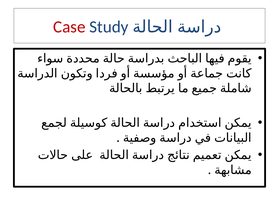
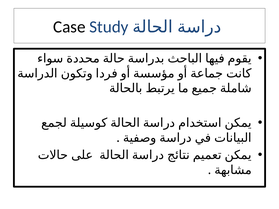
Case colour: red -> black
